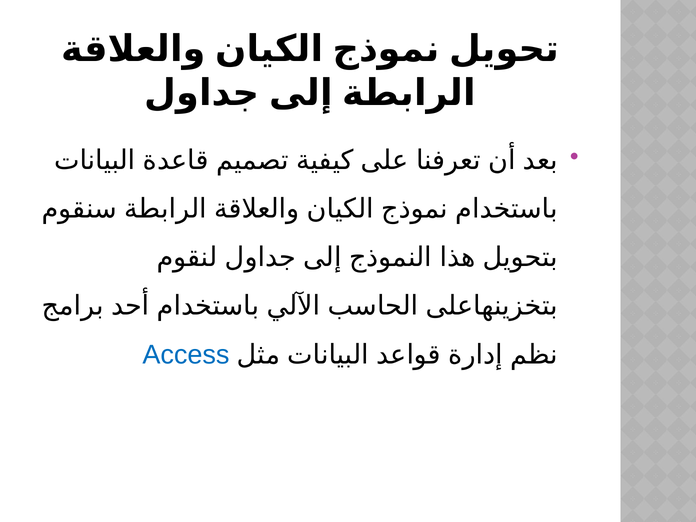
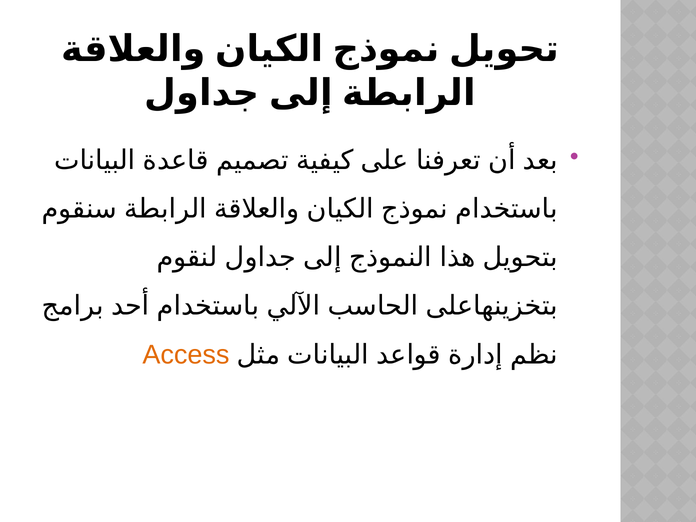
Access colour: blue -> orange
